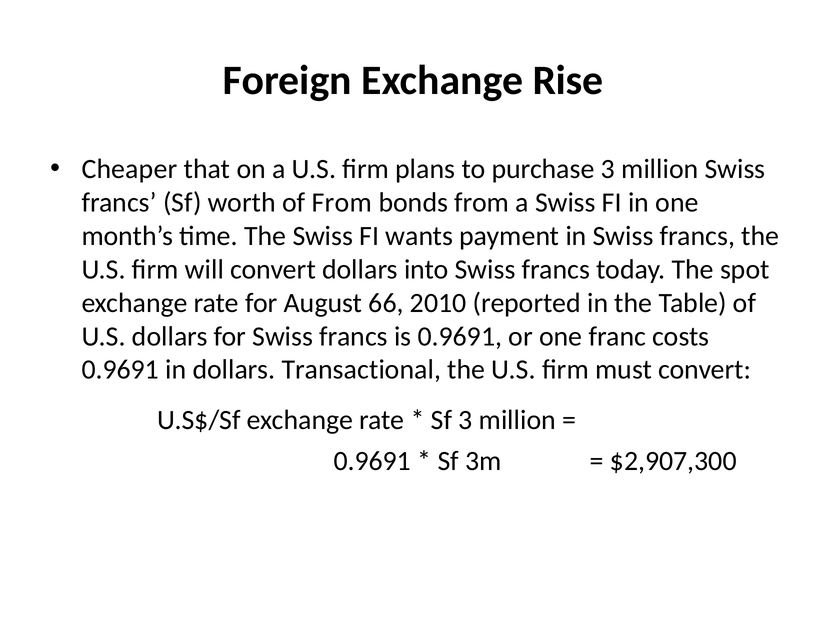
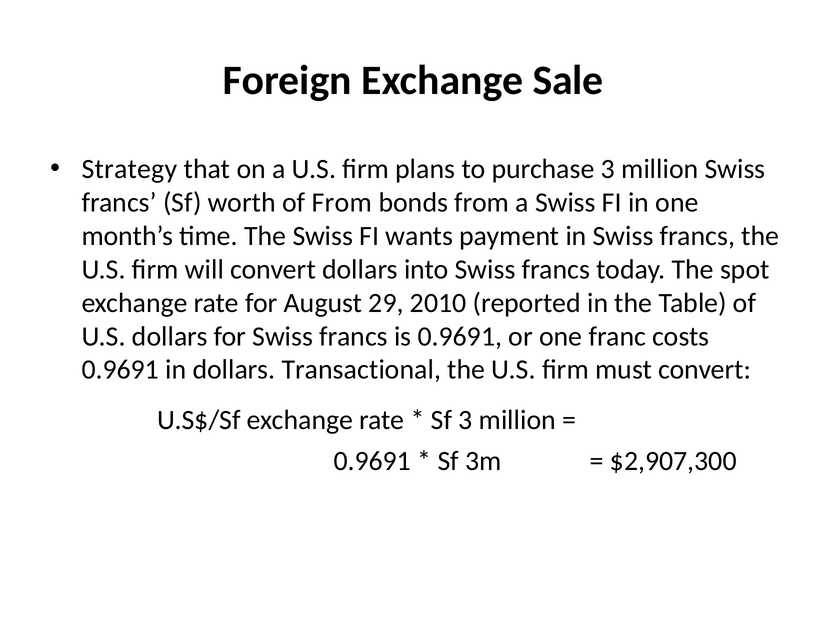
Rise: Rise -> Sale
Cheaper: Cheaper -> Strategy
66: 66 -> 29
